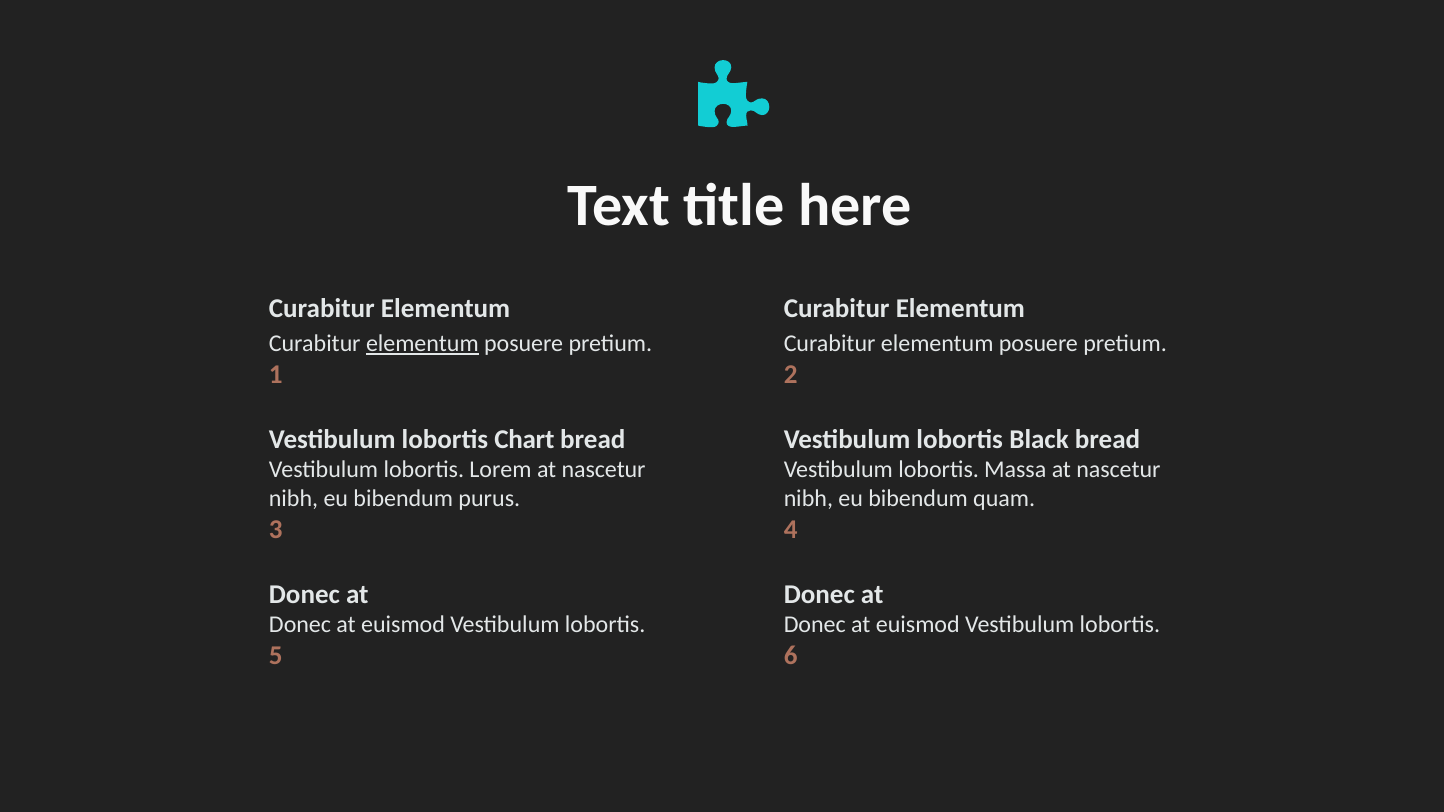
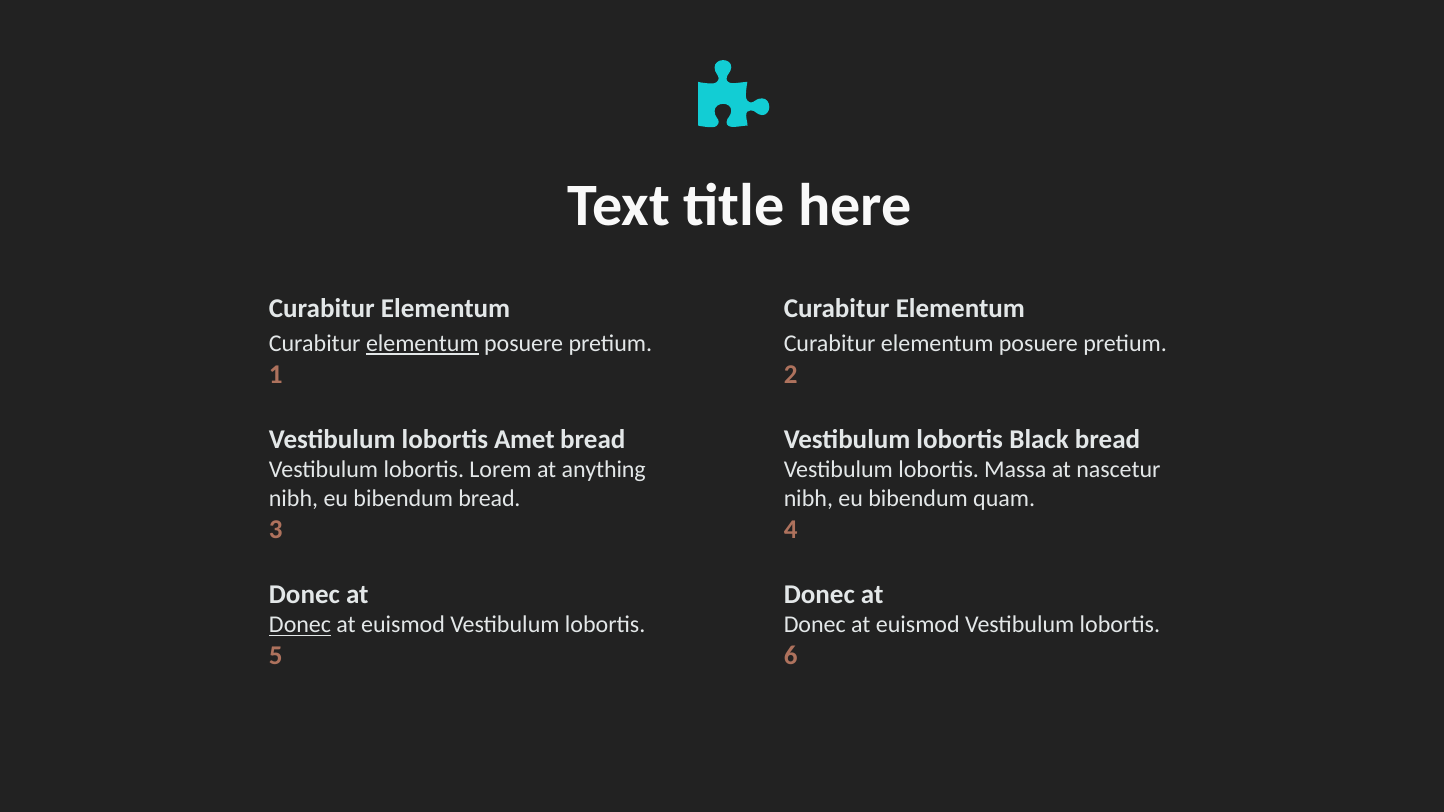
Chart: Chart -> Amet
nascetur at (604, 470): nascetur -> anything
bibendum purus: purus -> bread
Donec at (300, 625) underline: none -> present
